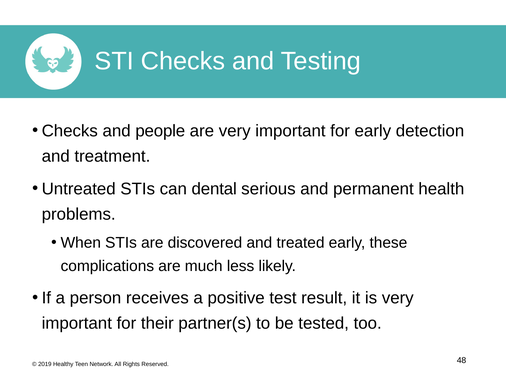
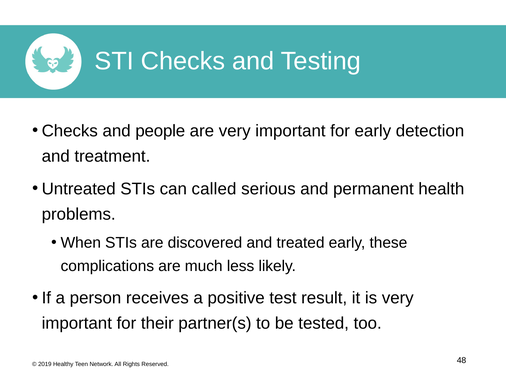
dental: dental -> called
